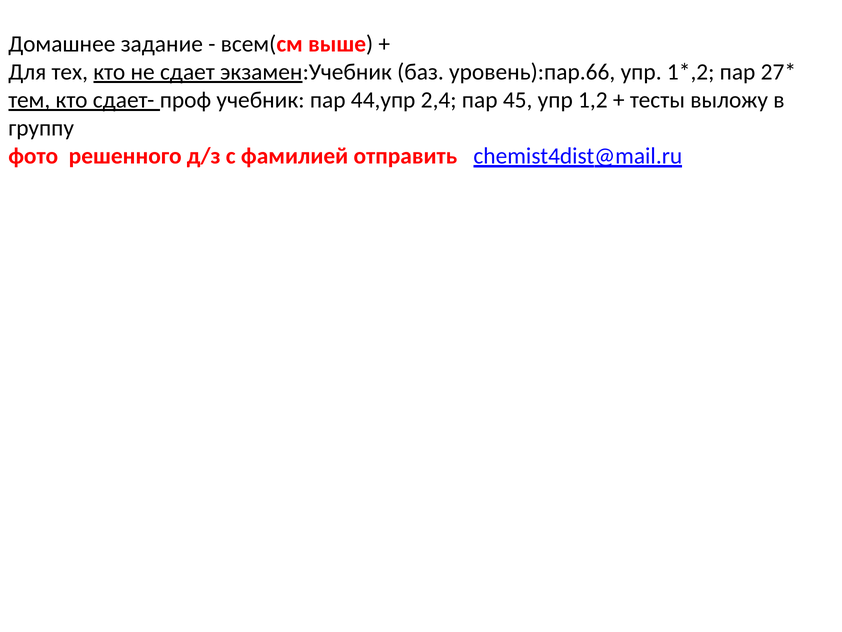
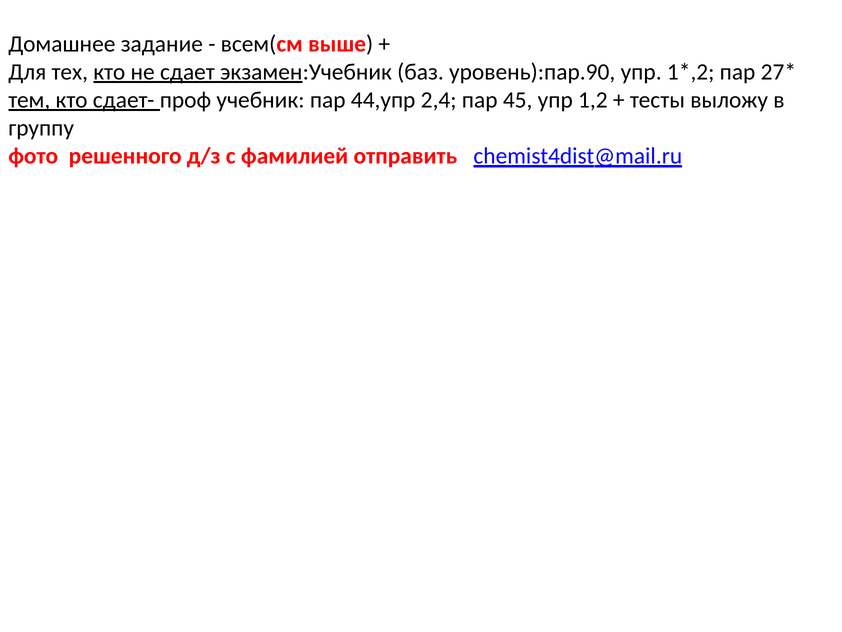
уровень):пар.66: уровень):пар.66 -> уровень):пар.90
